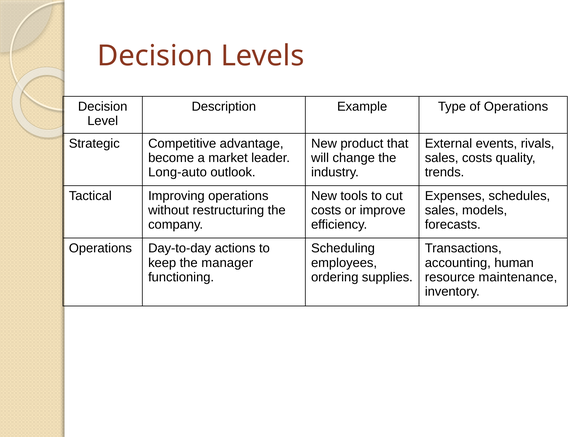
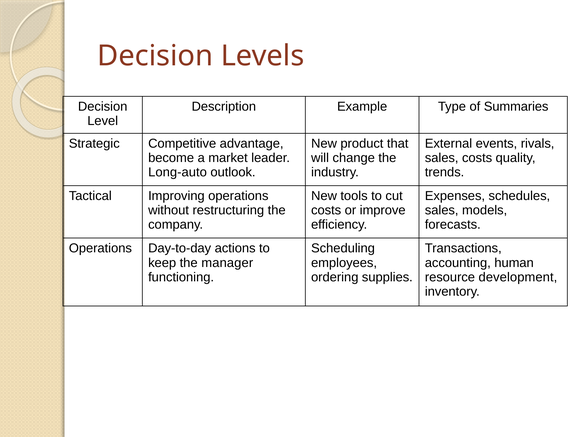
of Operations: Operations -> Summaries
maintenance: maintenance -> development
